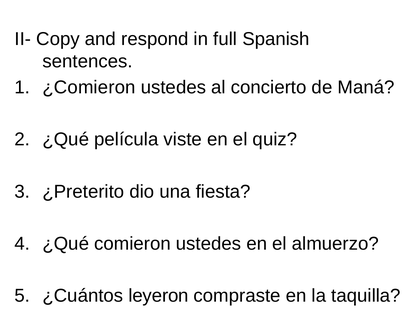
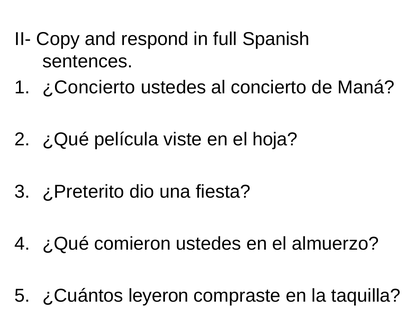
¿Comieron: ¿Comieron -> ¿Concierto
quiz: quiz -> hoja
